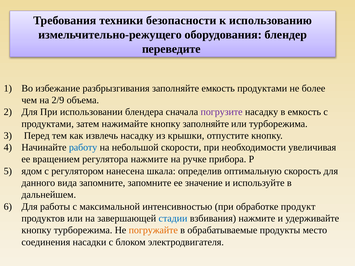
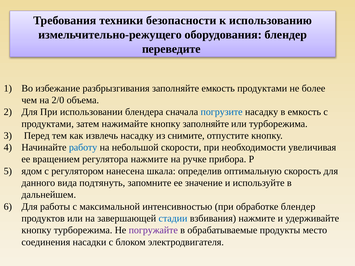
2/9: 2/9 -> 2/0
погрузите colour: purple -> blue
крышки: крышки -> снимите
вида запомните: запомните -> подтянуть
обработке продукт: продукт -> блендер
погружайте colour: orange -> purple
